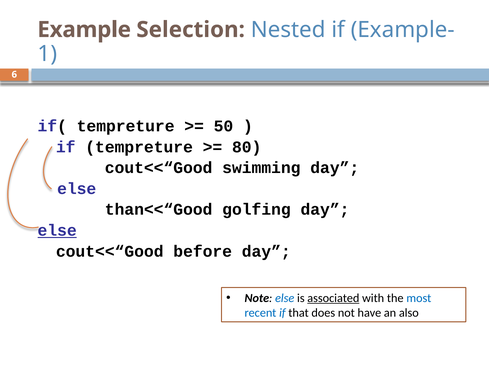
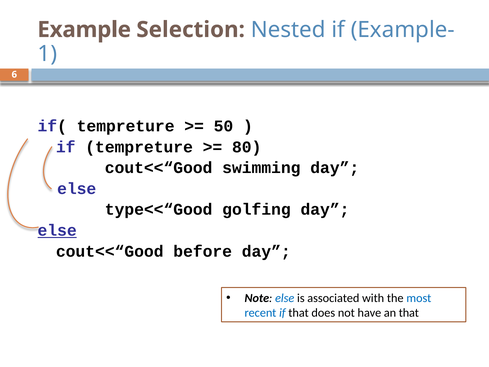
than<<“Good: than<<“Good -> type<<“Good
associated underline: present -> none
an also: also -> that
